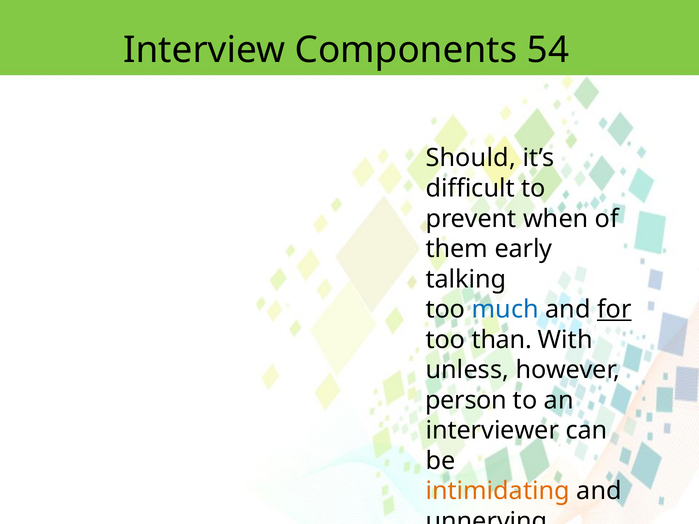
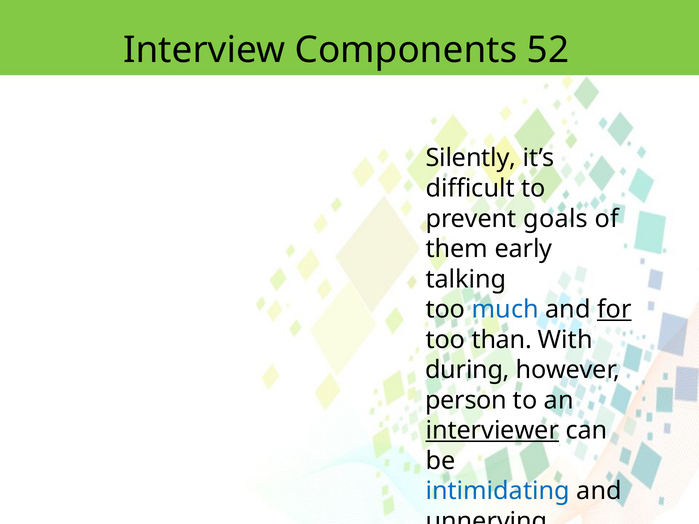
54: 54 -> 52
Should: Should -> Silently
when: when -> goals
unless: unless -> during
interviewer underline: none -> present
intimidating colour: orange -> blue
